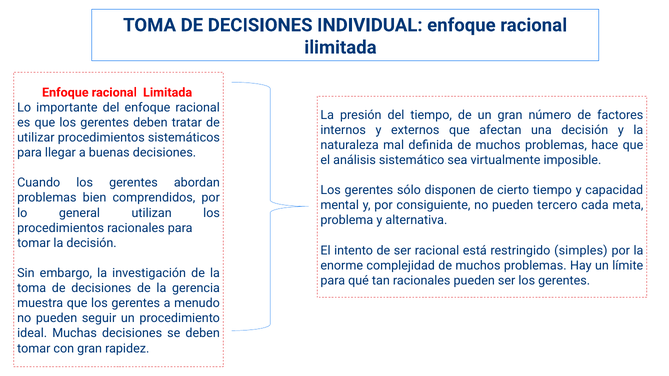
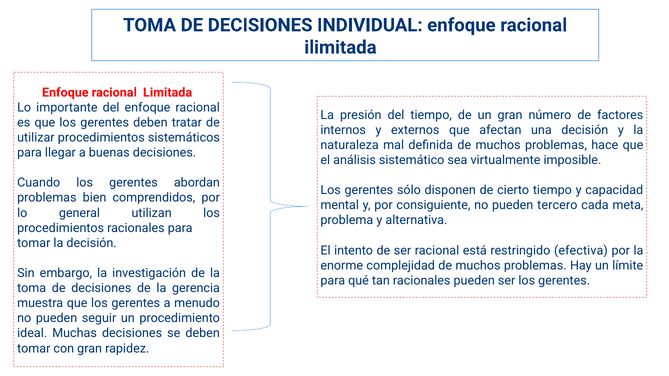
simples: simples -> efectiva
